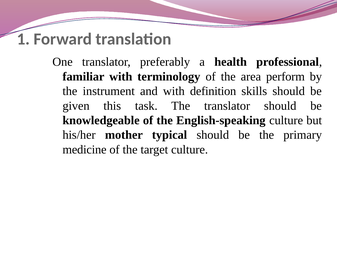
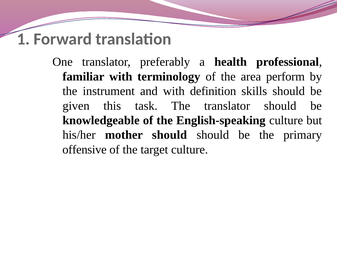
mother typical: typical -> should
medicine: medicine -> offensive
